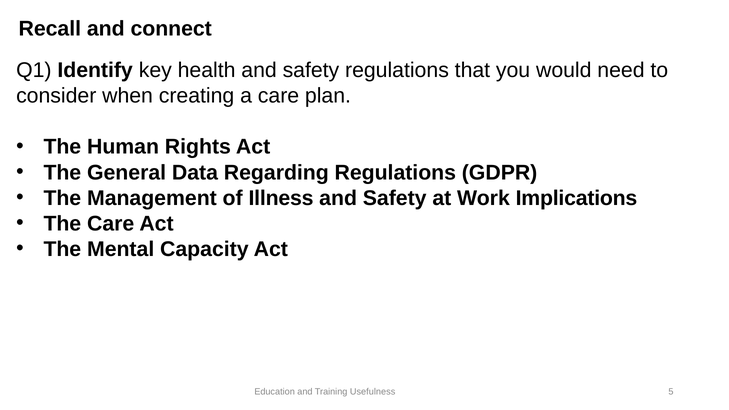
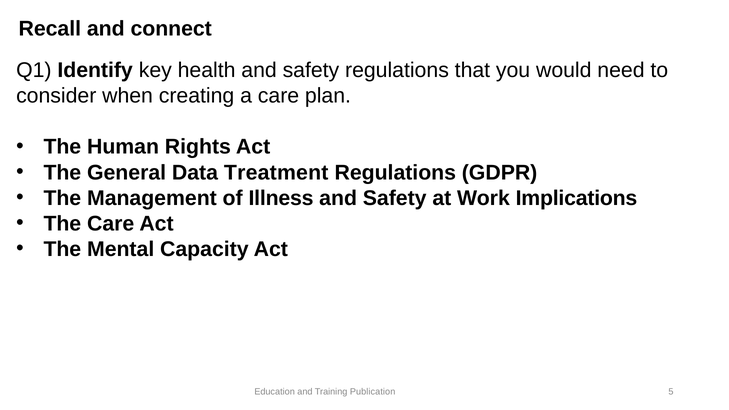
Regarding: Regarding -> Treatment
Usefulness: Usefulness -> Publication
